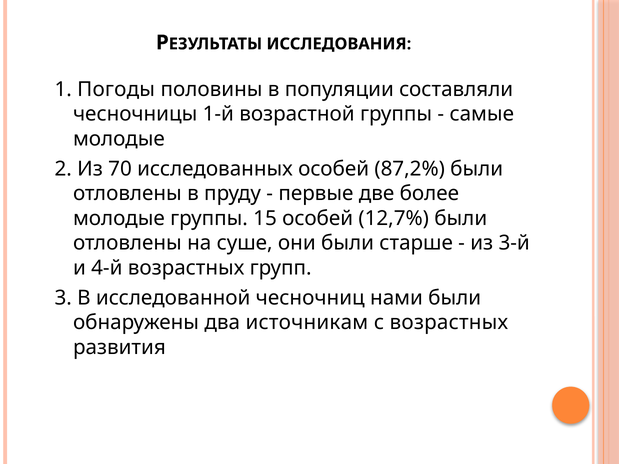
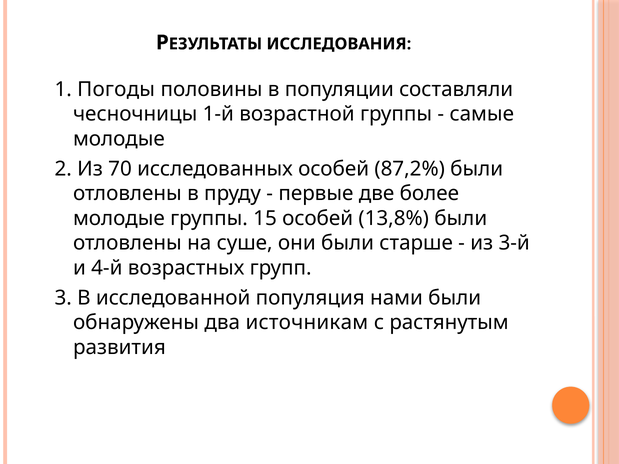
12,7%: 12,7% -> 13,8%
чесночниц: чесночниц -> популяция
с возрастных: возрастных -> растянутым
